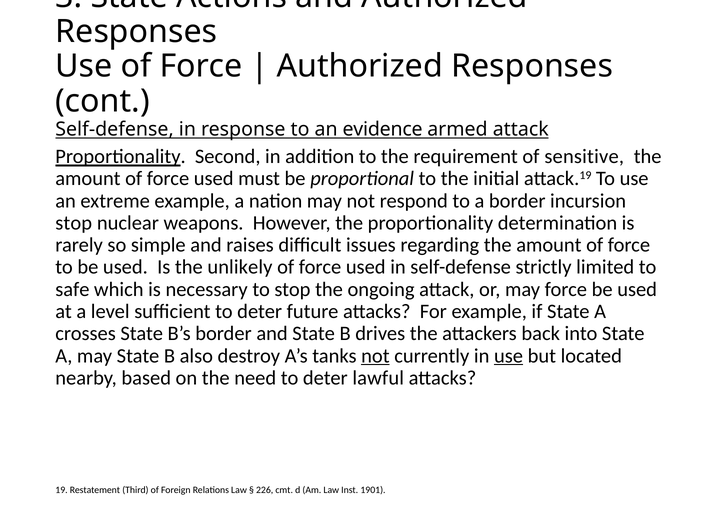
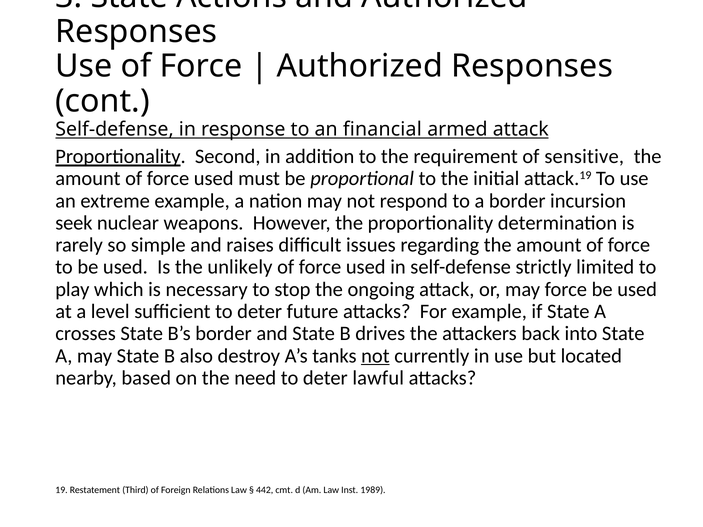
evidence: evidence -> financial
stop at (74, 223): stop -> seek
safe: safe -> play
use at (509, 356) underline: present -> none
226: 226 -> 442
1901: 1901 -> 1989
